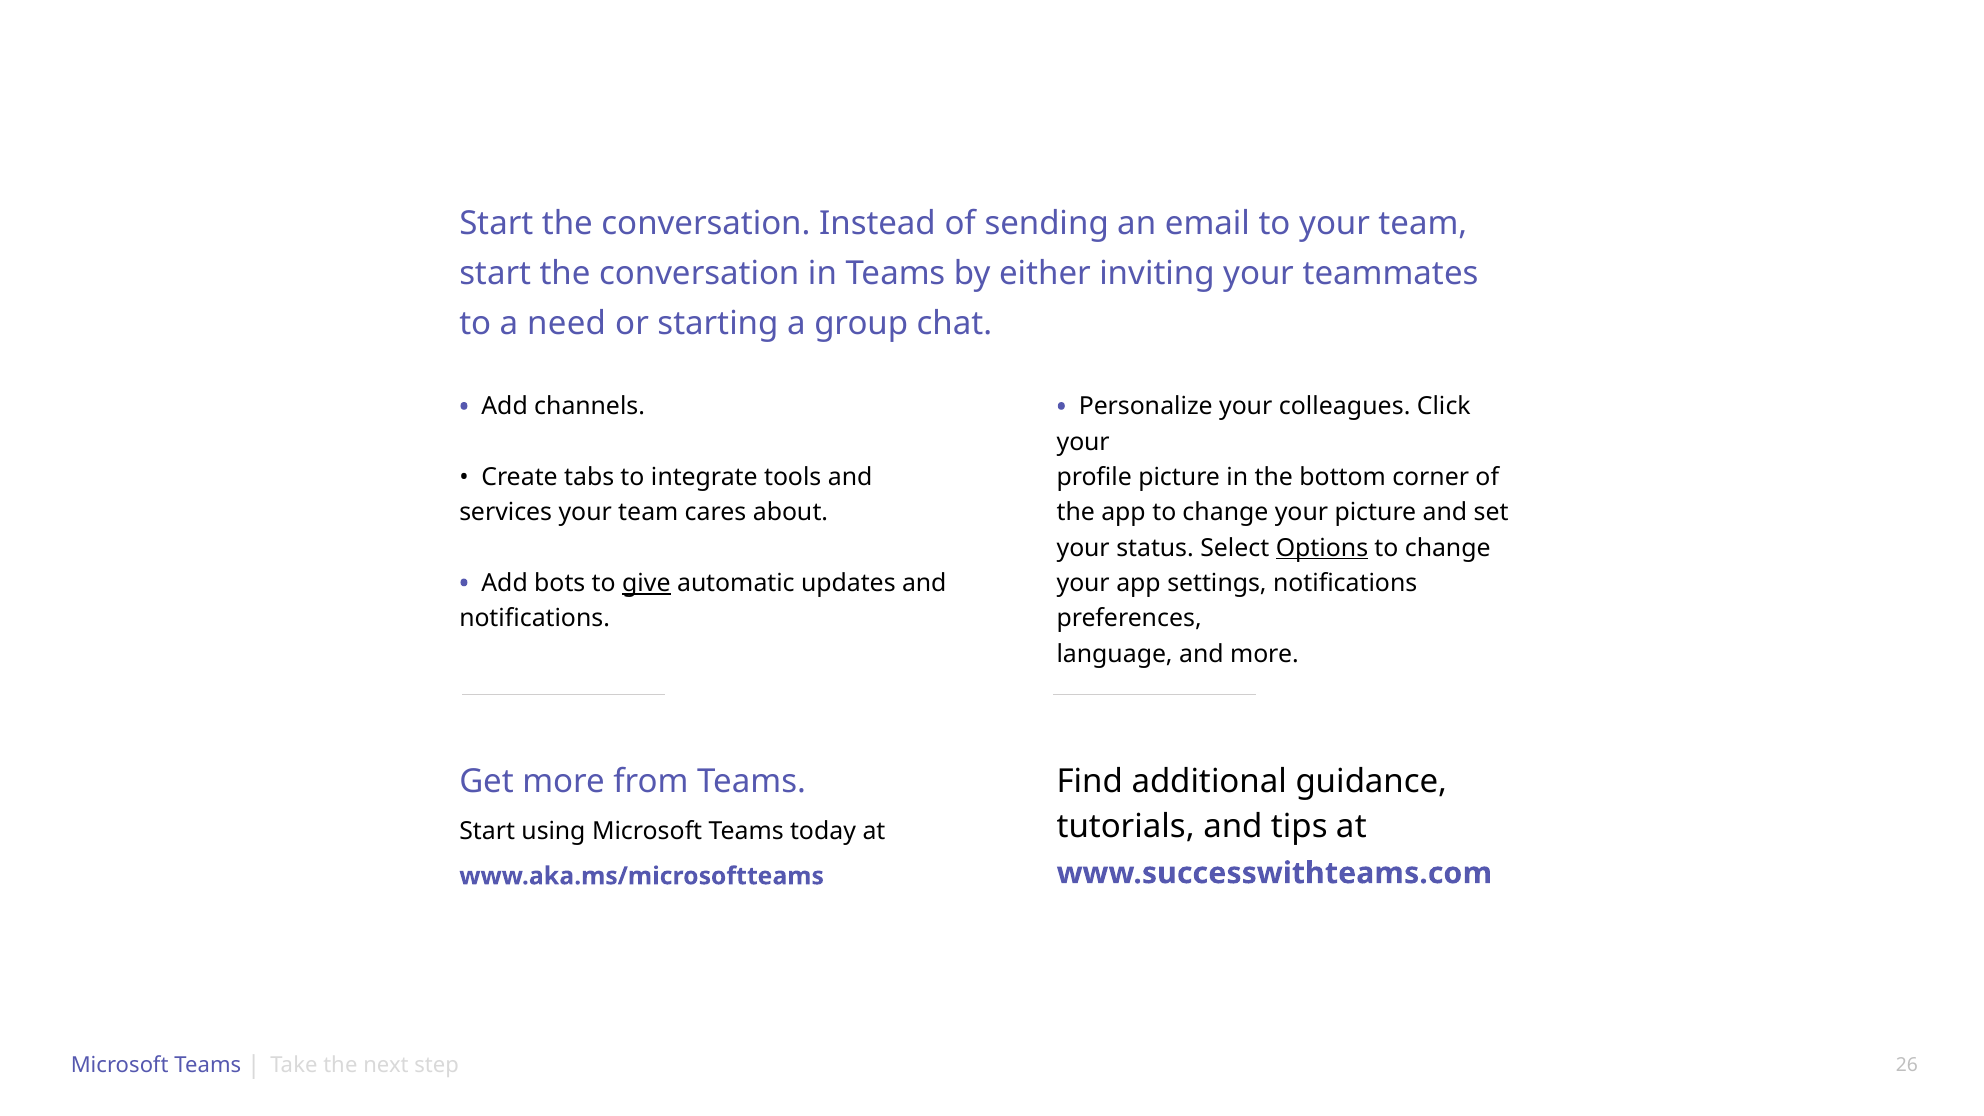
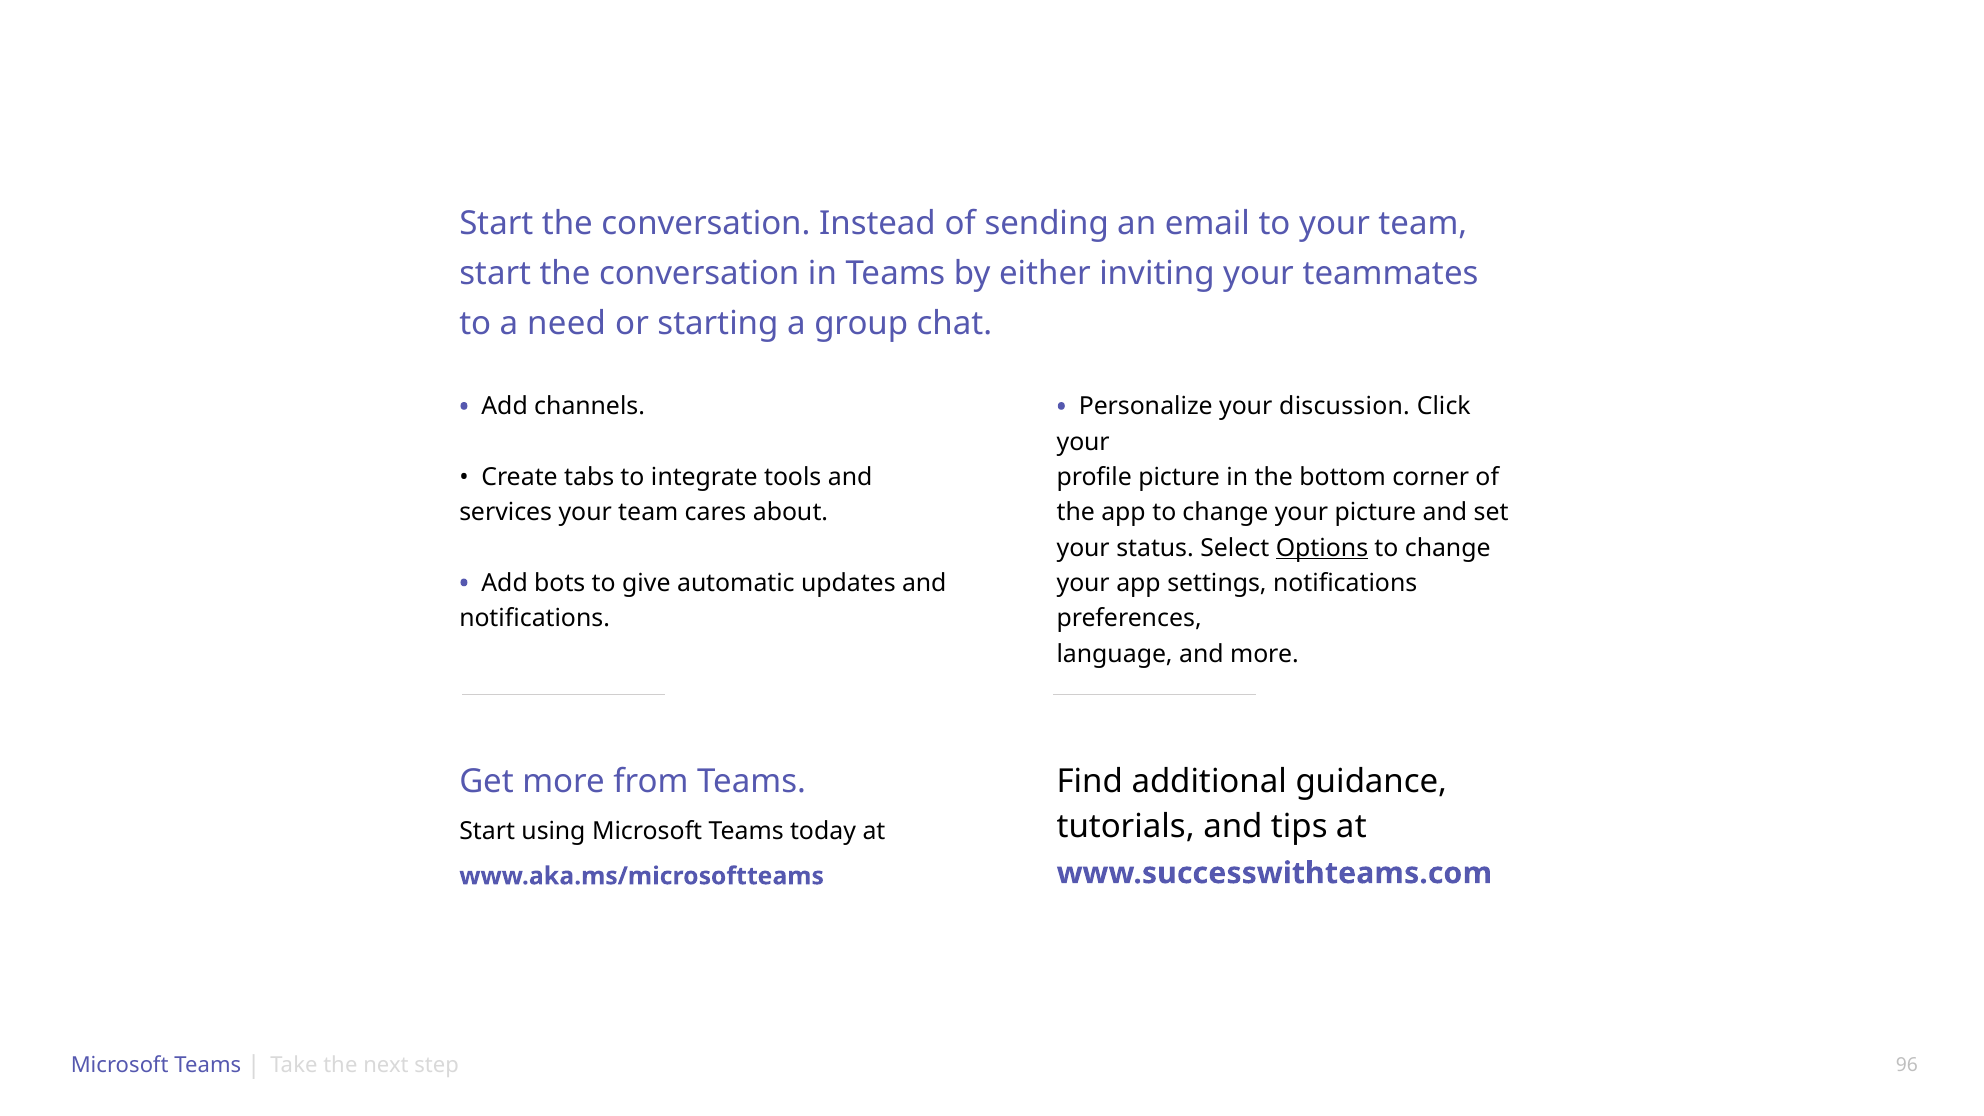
colleagues: colleagues -> discussion
give underline: present -> none
26: 26 -> 96
